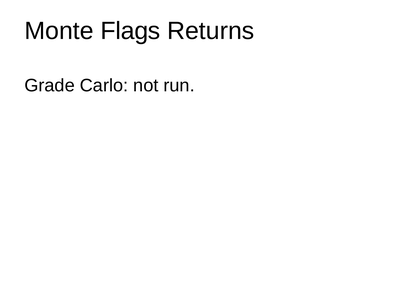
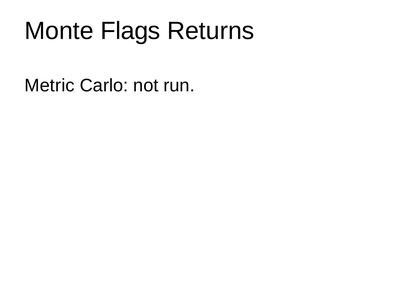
Grade: Grade -> Metric
